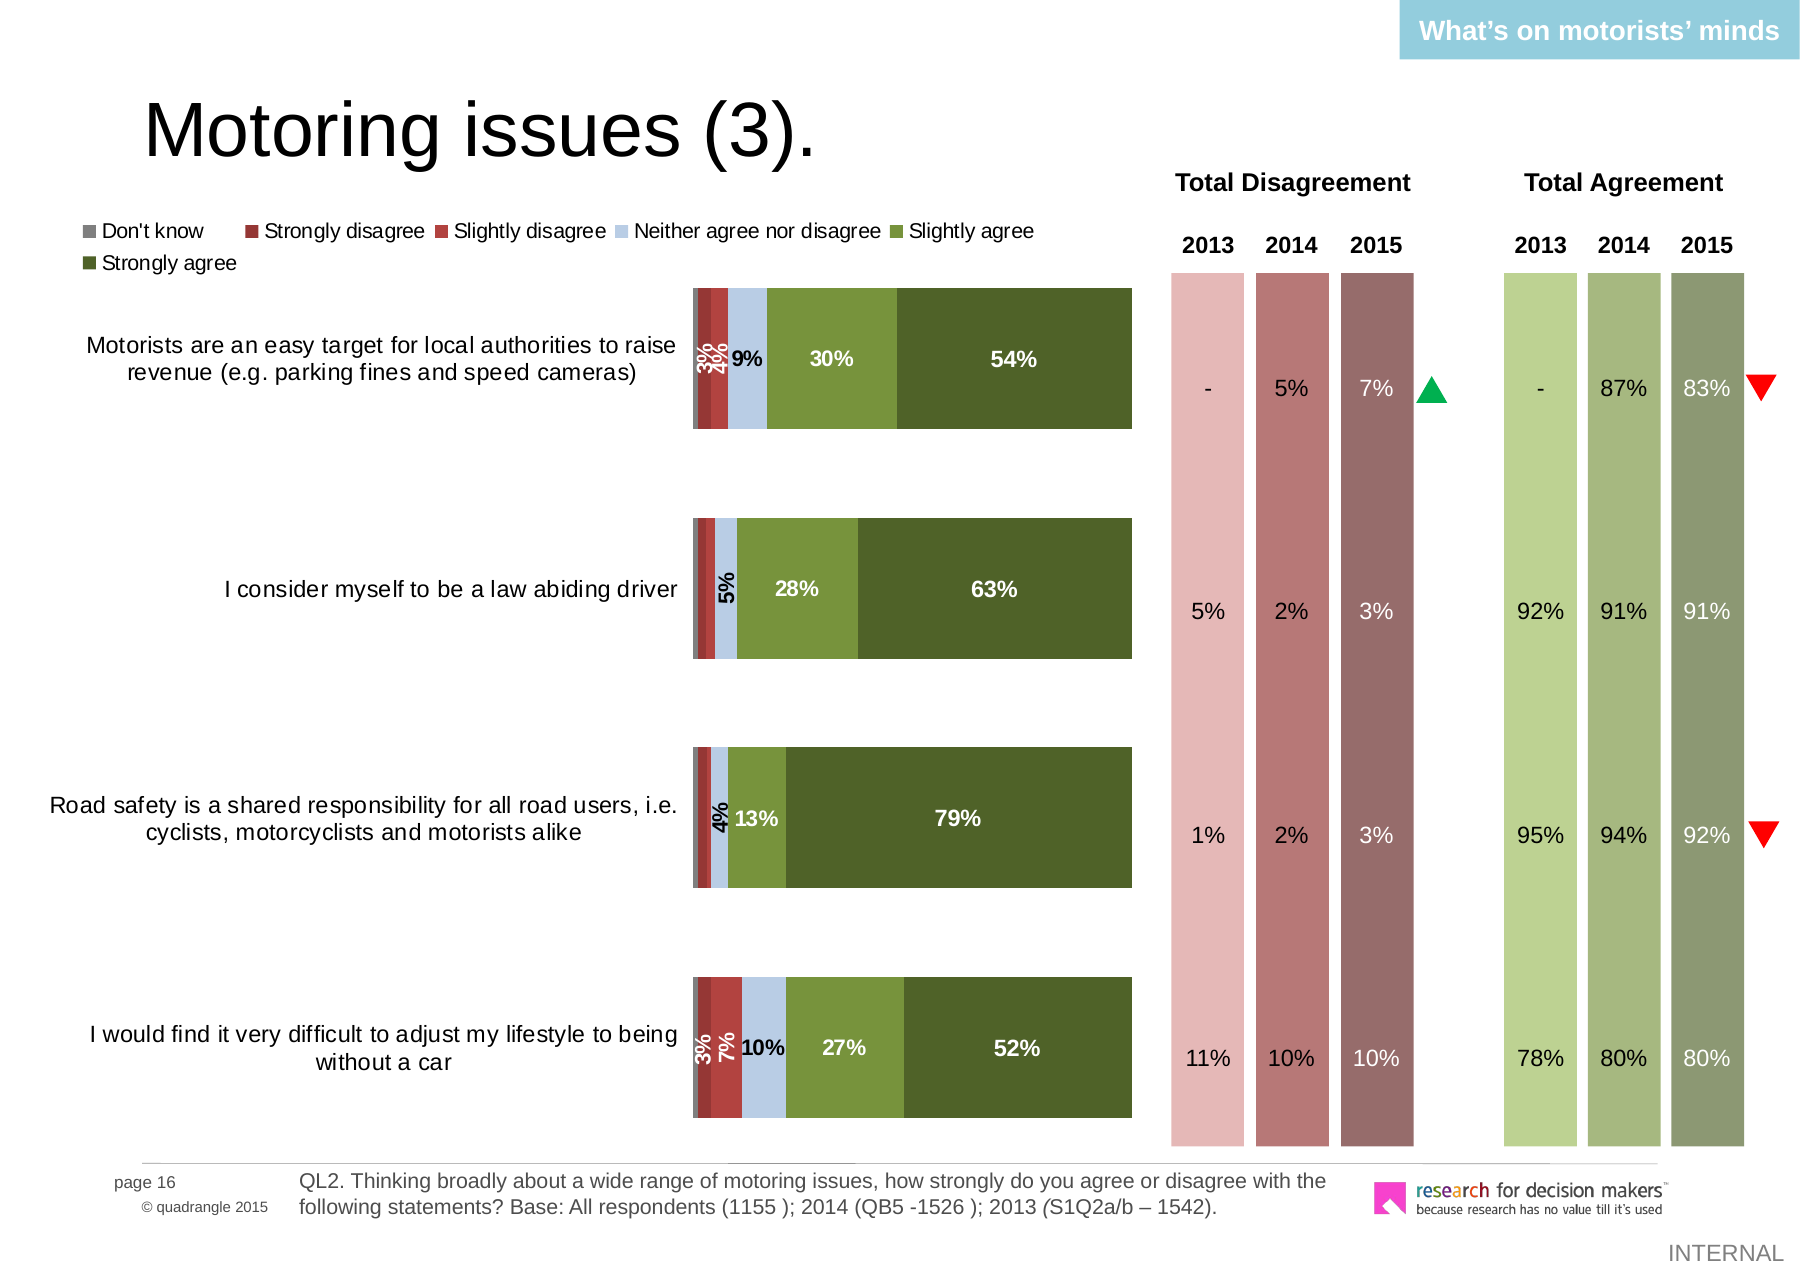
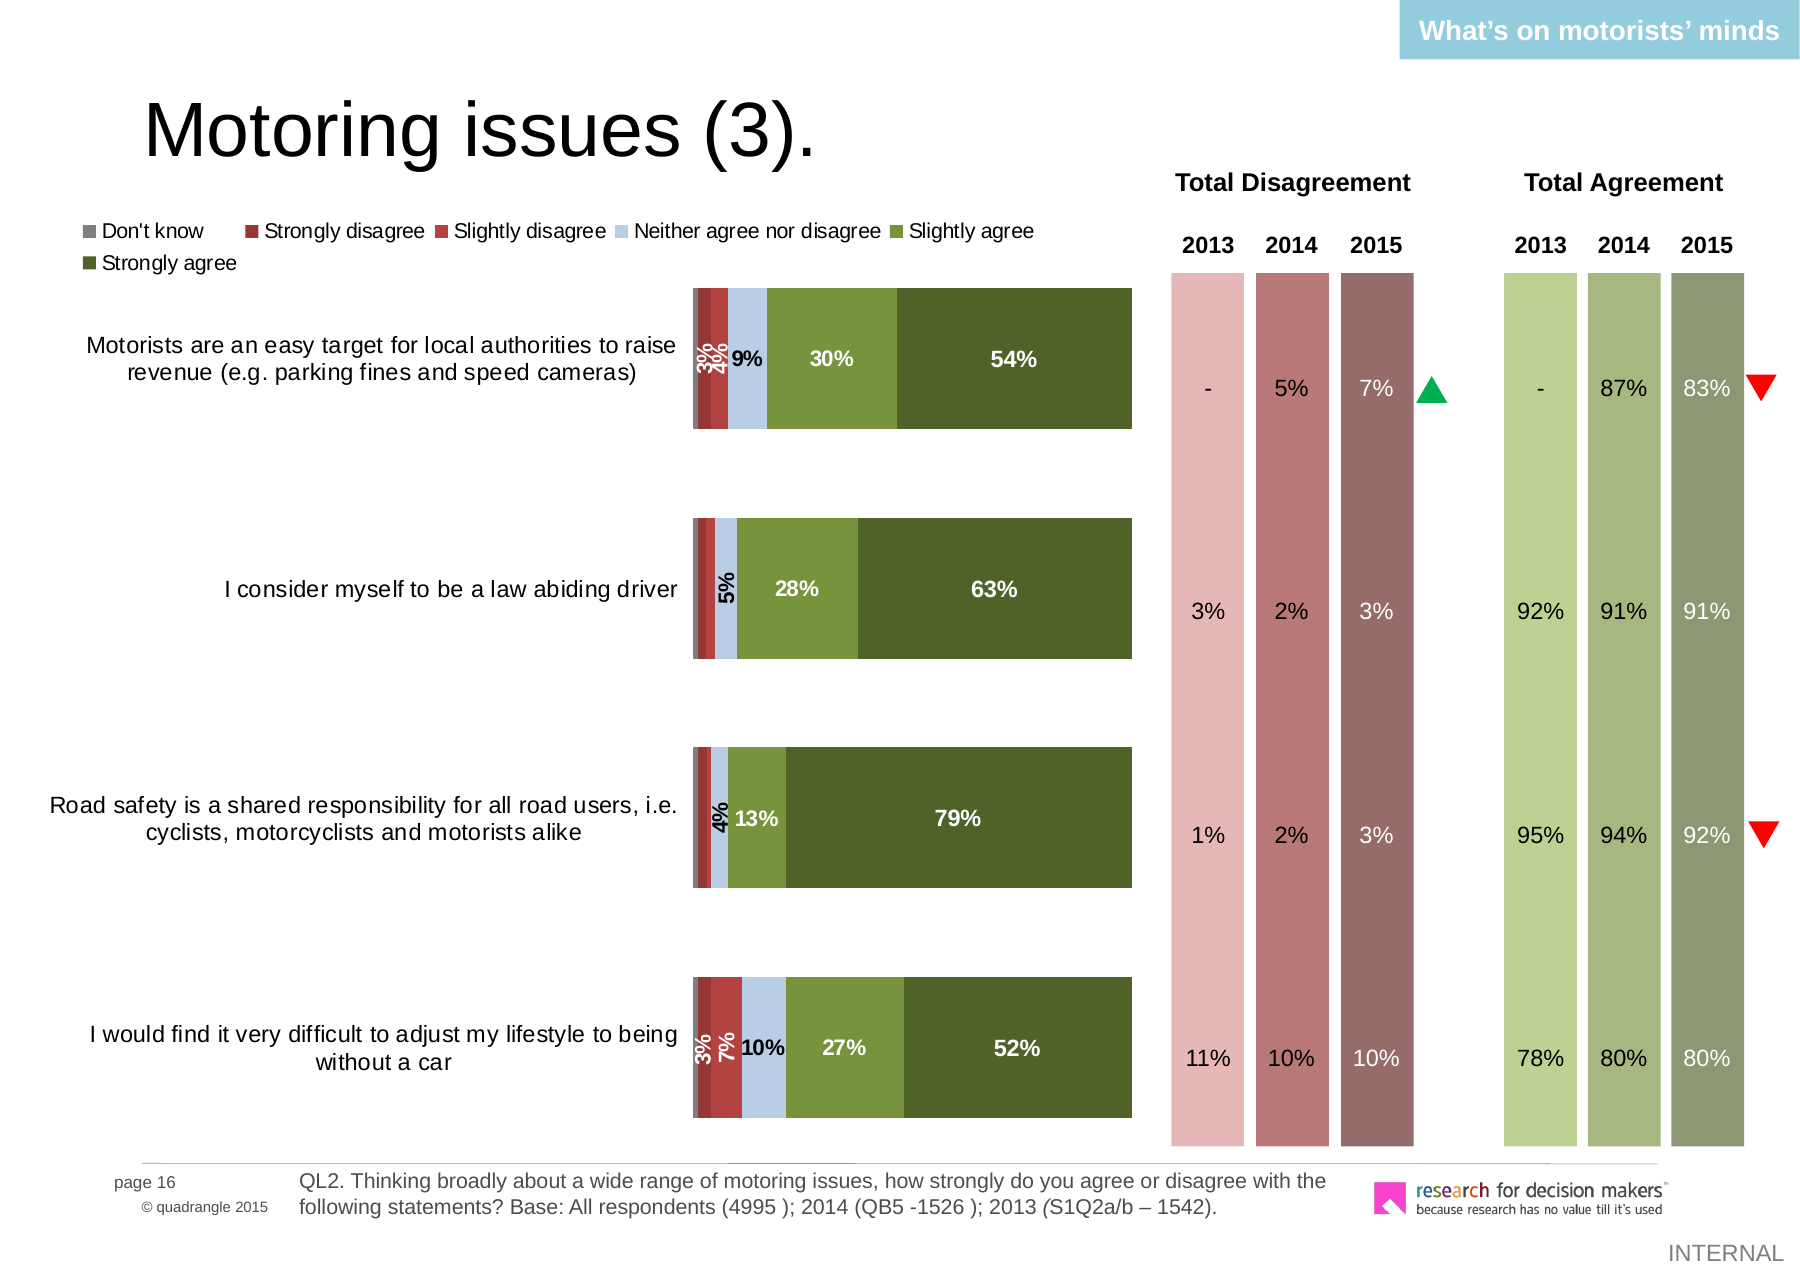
5% at (1208, 612): 5% -> 3%
1155: 1155 -> 4995
